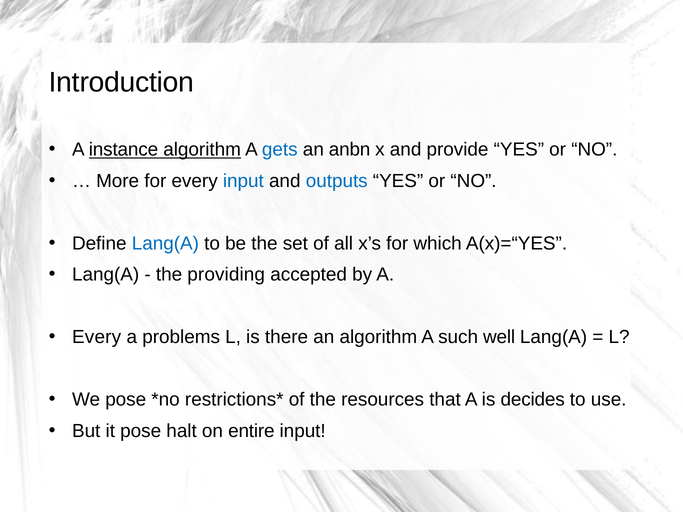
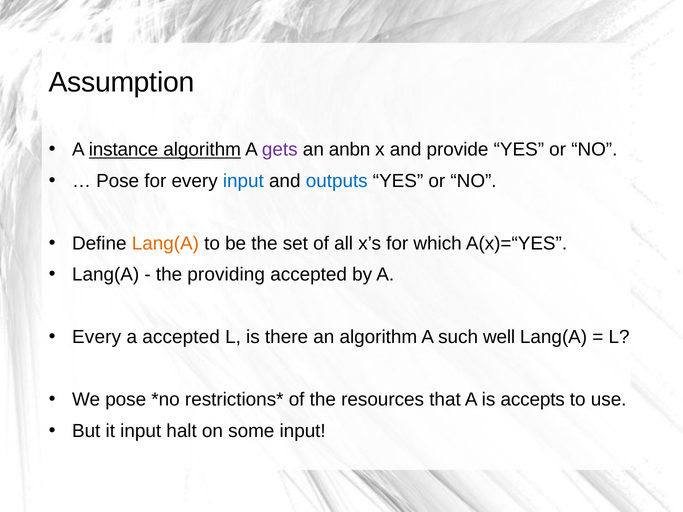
Introduction: Introduction -> Assumption
gets colour: blue -> purple
More at (118, 181): More -> Pose
Lang(A at (165, 243) colour: blue -> orange
a problems: problems -> accepted
decides: decides -> accepts
it pose: pose -> input
entire: entire -> some
